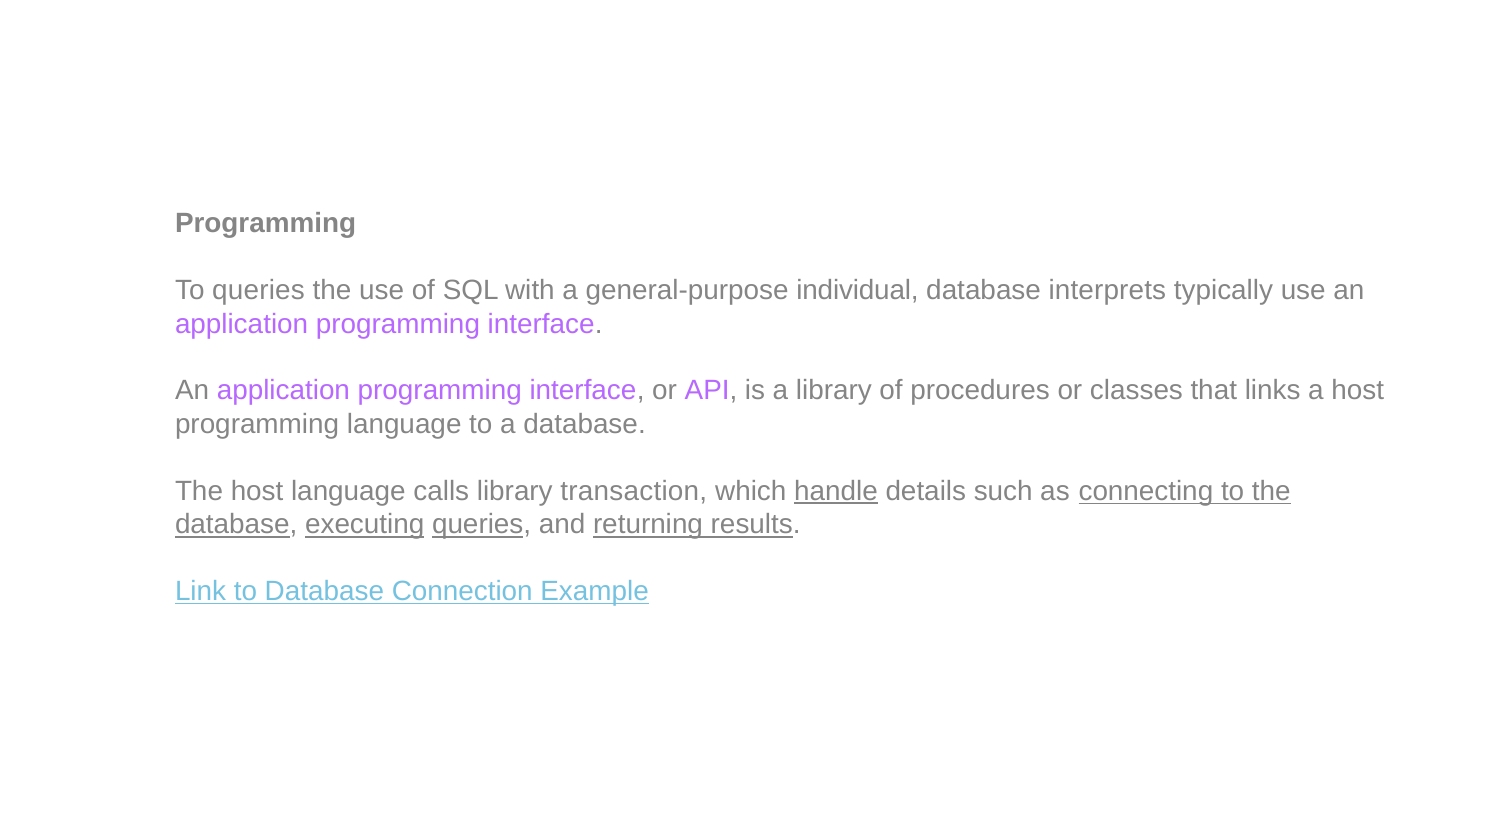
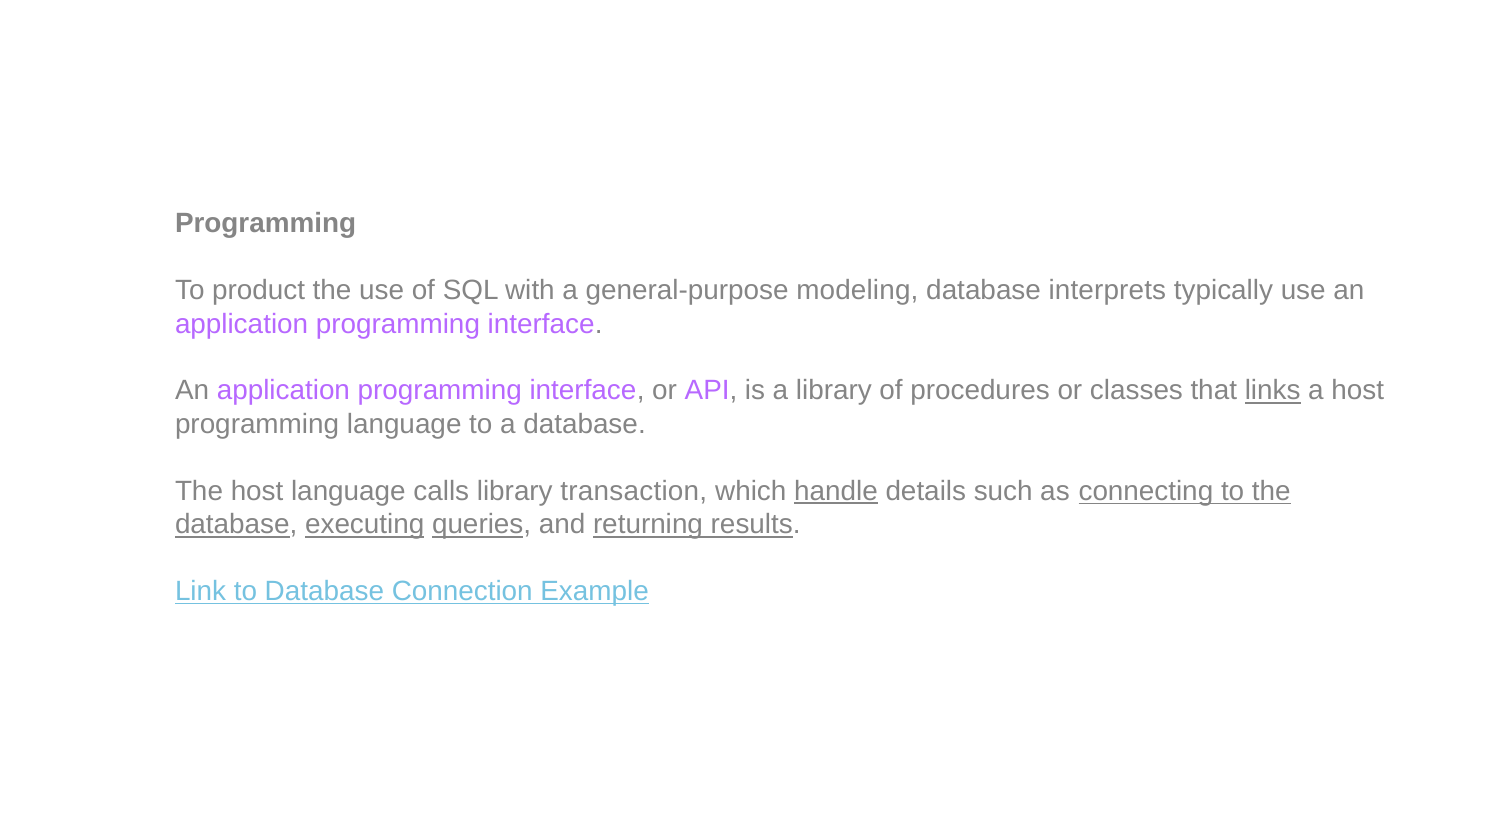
To queries: queries -> product
individual: individual -> modeling
links underline: none -> present
